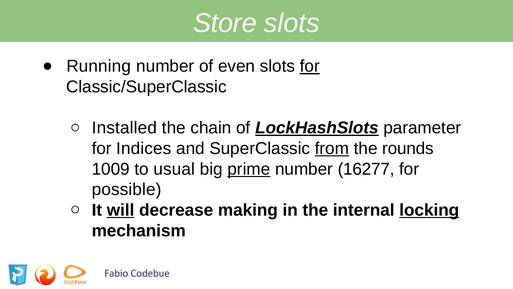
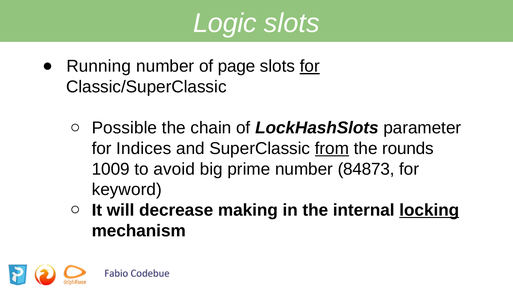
Store: Store -> Logic
even: even -> page
Installed: Installed -> Possible
LockHashSlots underline: present -> none
usual: usual -> avoid
prime underline: present -> none
16277: 16277 -> 84873
possible: possible -> keyword
will underline: present -> none
